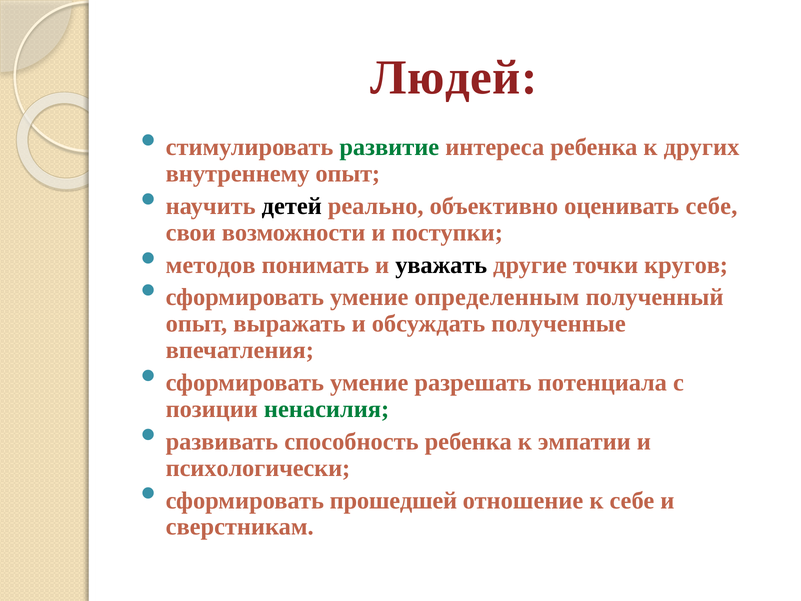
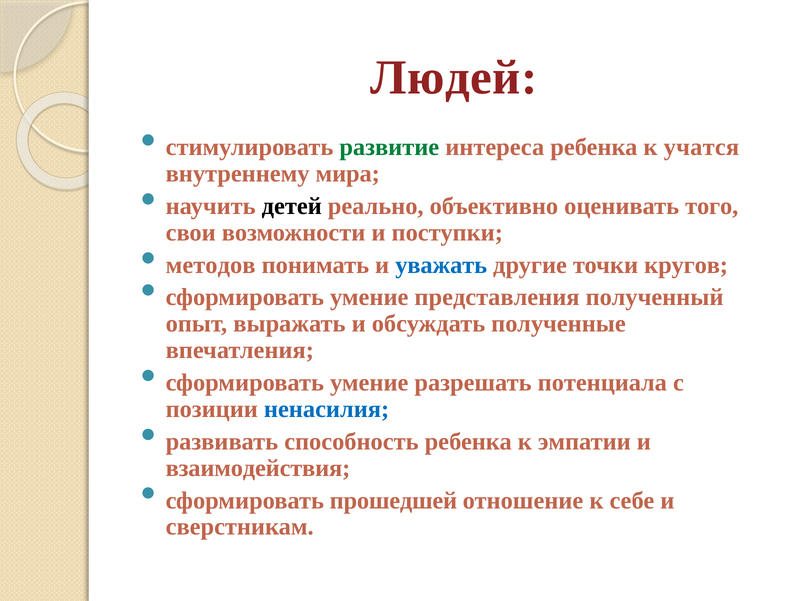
других: других -> учатся
внутреннему опыт: опыт -> мира
оценивать себе: себе -> того
уважать colour: black -> blue
определенным: определенным -> представления
ненасилия colour: green -> blue
психологически: психологически -> взаимодействия
